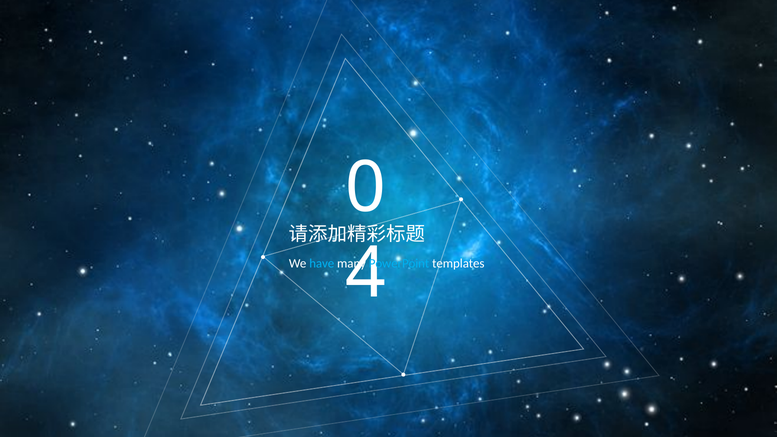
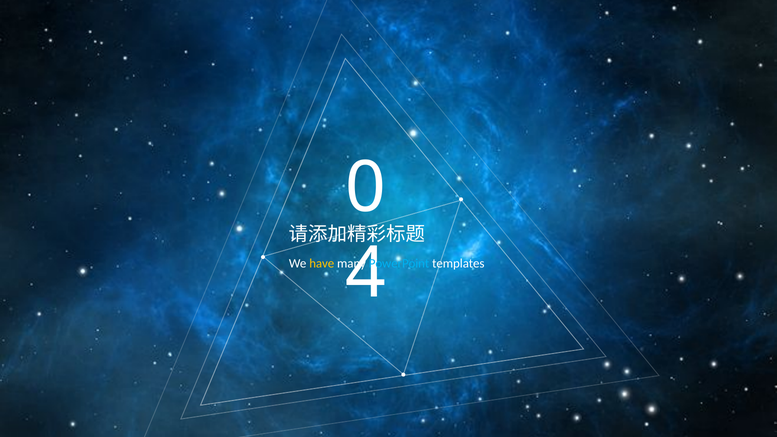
have colour: light blue -> yellow
